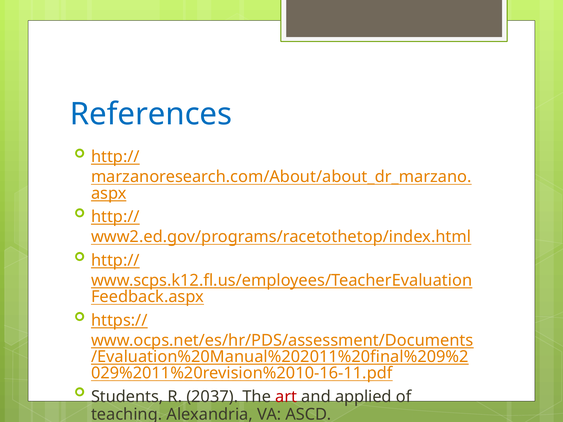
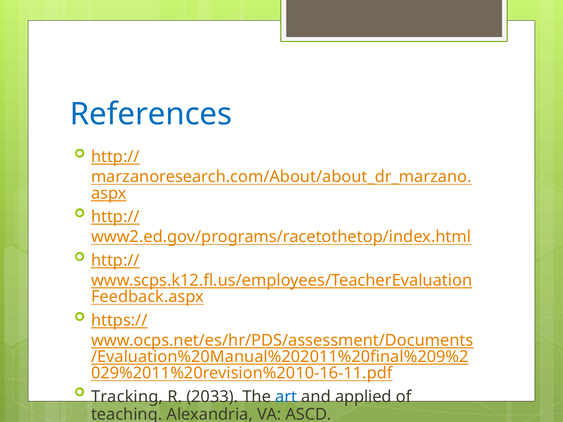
Students: Students -> Tracking
2037: 2037 -> 2033
art colour: red -> blue
